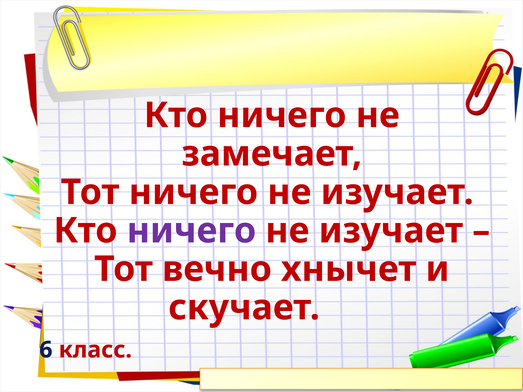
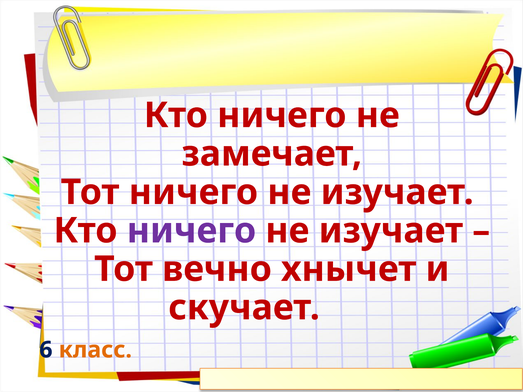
класс colour: red -> orange
